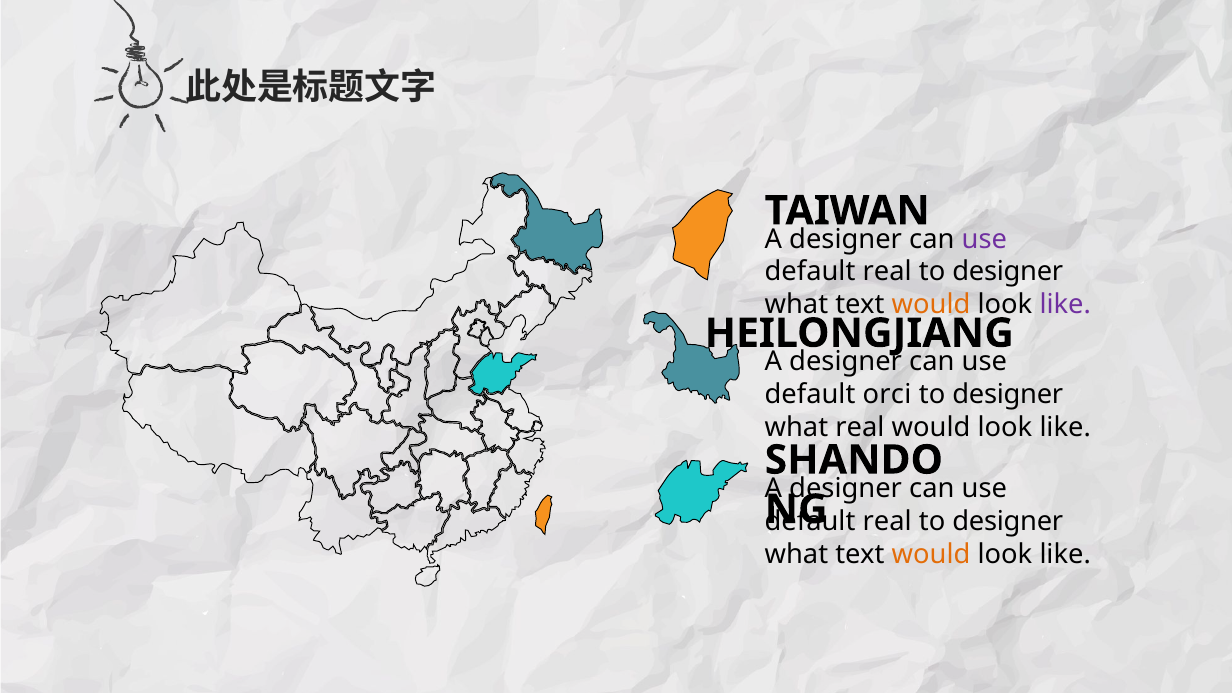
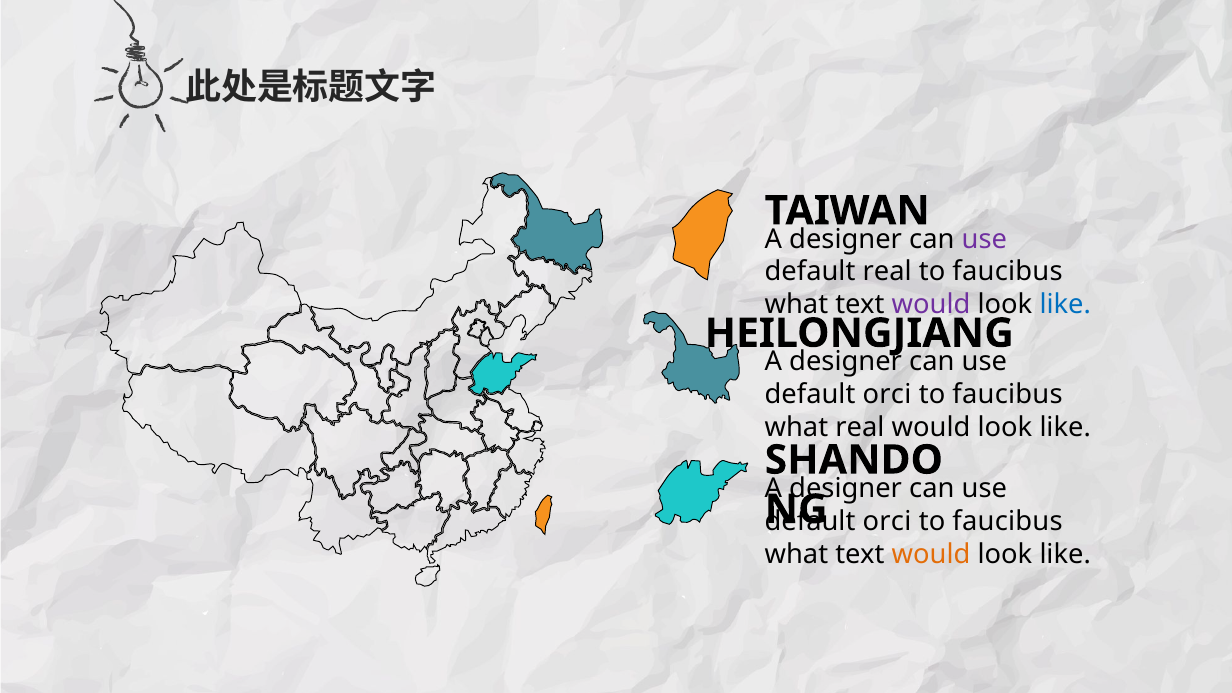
designer at (1008, 272): designer -> faucibus
would at (931, 305) colour: orange -> purple
like at (1065, 305) colour: purple -> blue
designer at (1008, 394): designer -> faucibus
real at (887, 521): real -> orci
designer at (1008, 521): designer -> faucibus
